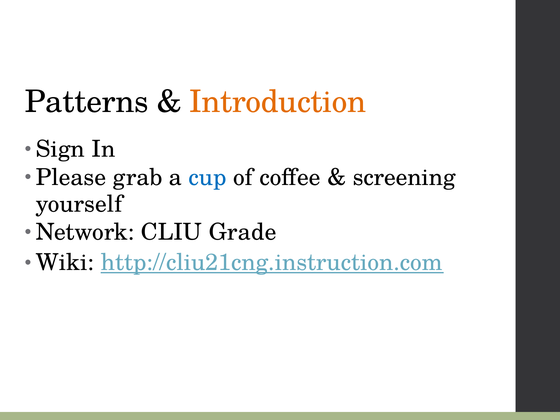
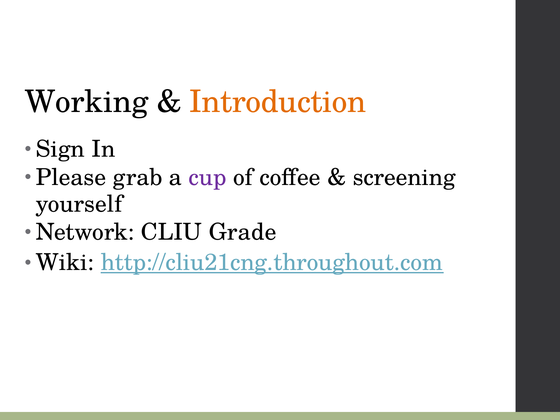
Patterns: Patterns -> Working
cup colour: blue -> purple
http://cliu21cng.instruction.com: http://cliu21cng.instruction.com -> http://cliu21cng.throughout.com
